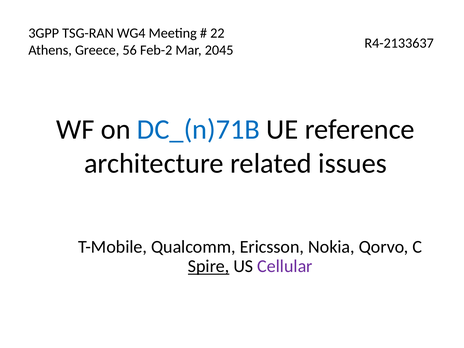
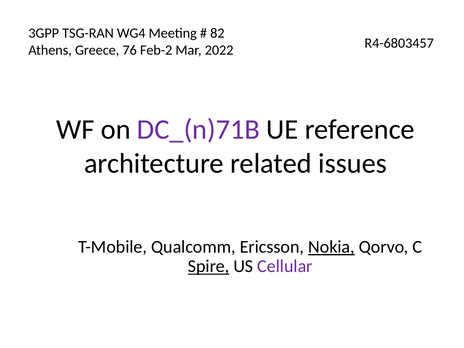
22: 22 -> 82
R4-2133637: R4-2133637 -> R4-6803457
56: 56 -> 76
2045: 2045 -> 2022
DC_(n)71B colour: blue -> purple
Nokia underline: none -> present
